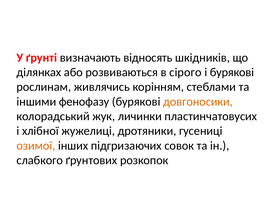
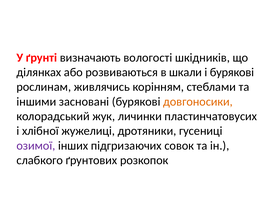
відносять: відносять -> вологості
сірого: сірого -> шкали
фенофазу: фенофазу -> засновані
озимої colour: orange -> purple
